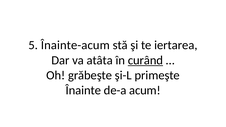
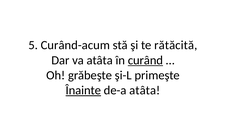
Înainte-acum: Înainte-acum -> Curând-acum
iertarea: iertarea -> rătăcită
Înainte underline: none -> present
de-a acum: acum -> atâta
